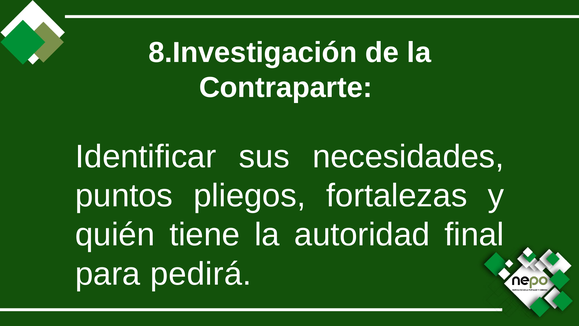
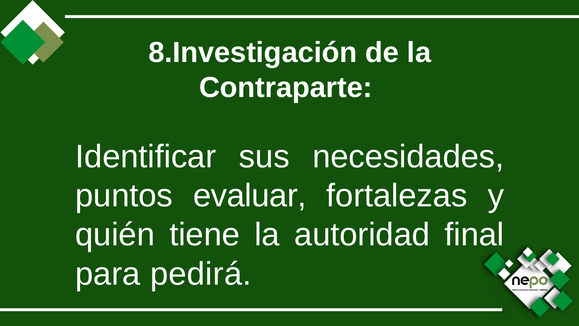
pliegos: pliegos -> evaluar
